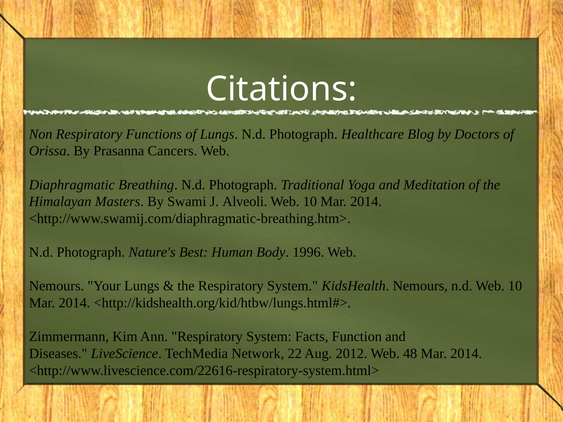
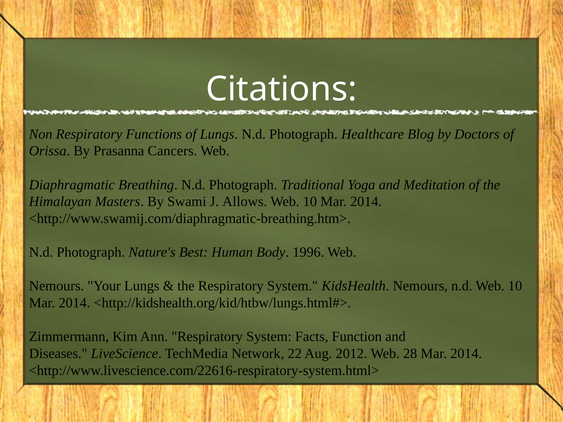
Alveoli: Alveoli -> Allows
48: 48 -> 28
